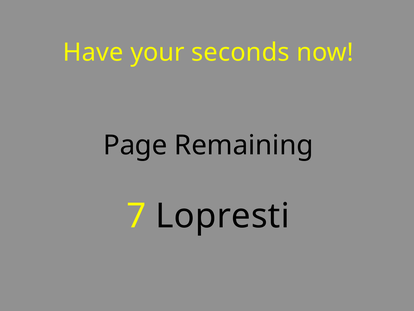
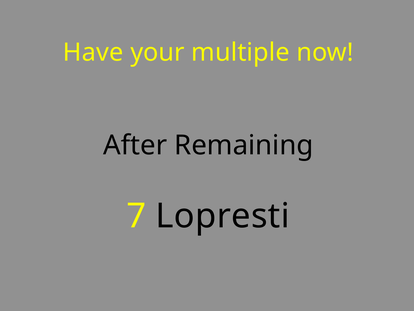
seconds: seconds -> multiple
Page: Page -> After
